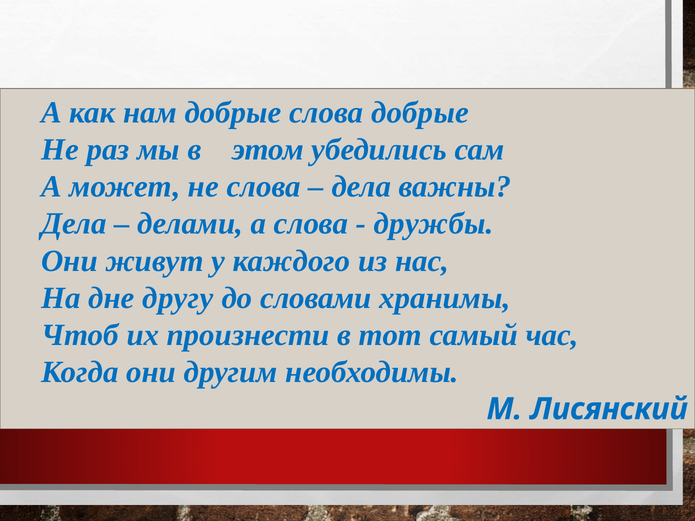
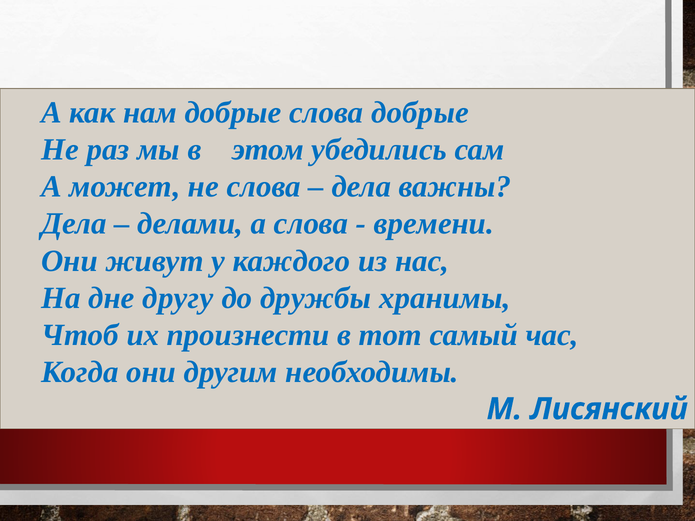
дружбы: дружбы -> времени
словами: словами -> дружбы
